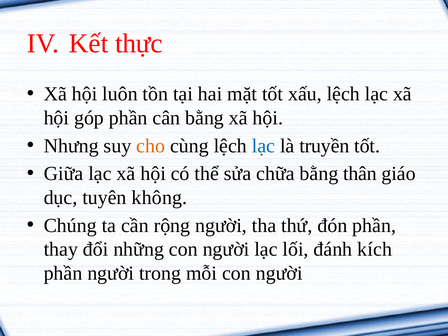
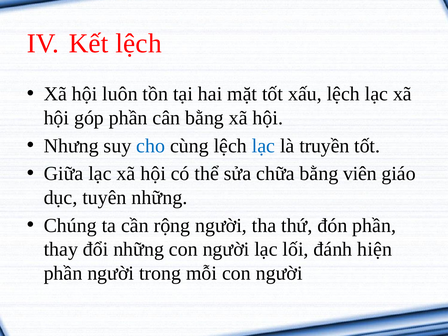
Kết thực: thực -> lệch
cho colour: orange -> blue
thân: thân -> viên
tuyên không: không -> những
kích: kích -> hiện
